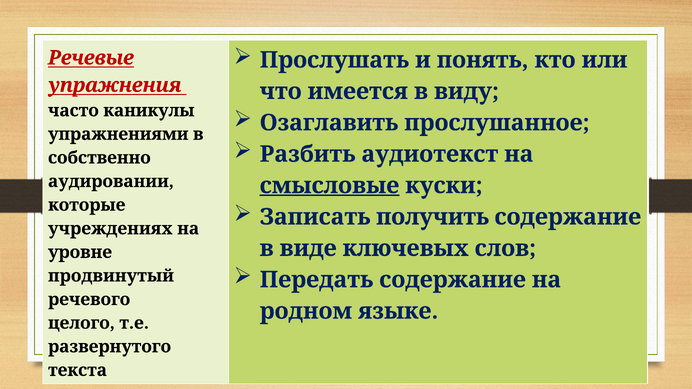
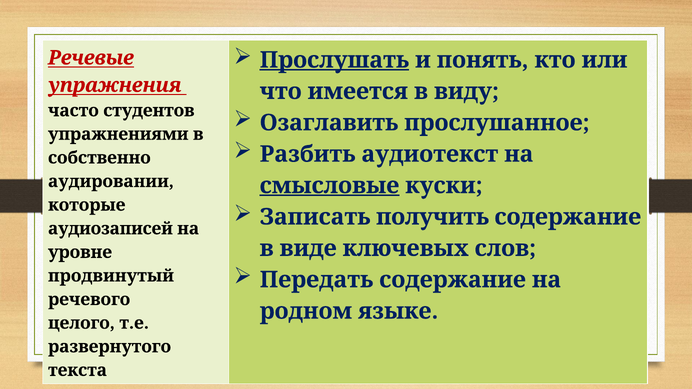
Прослушать underline: none -> present
каникулы: каникулы -> студентов
учреждениях: учреждениях -> аудиозаписей
